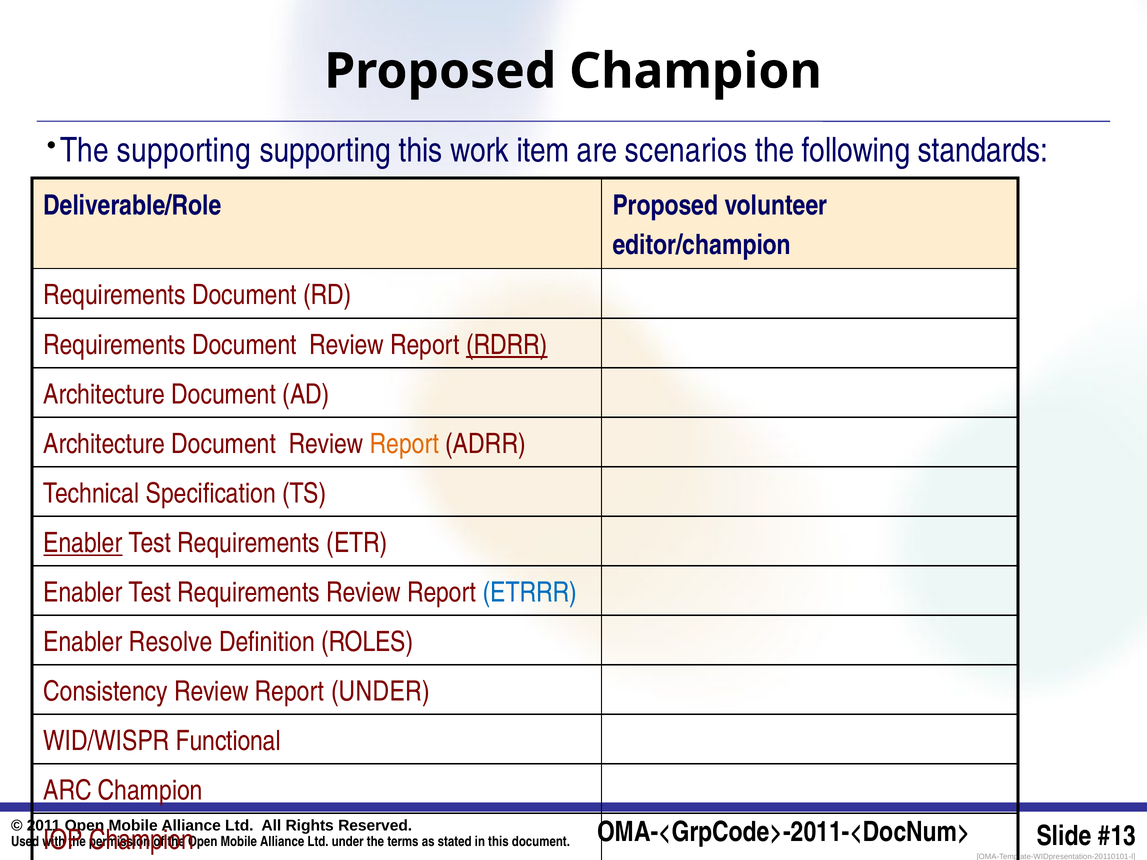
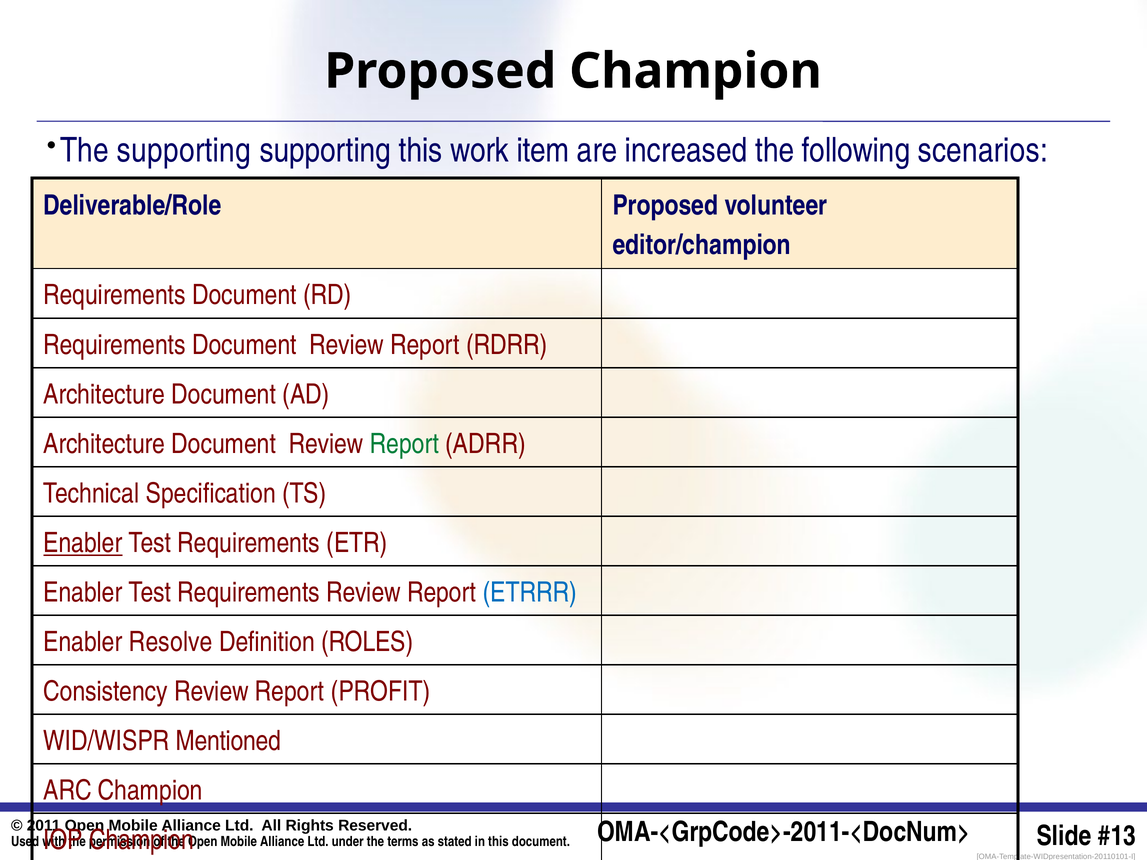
scenarios: scenarios -> increased
standards: standards -> scenarios
RDRR underline: present -> none
Report at (404, 444) colour: orange -> green
Report UNDER: UNDER -> PROFIT
Functional: Functional -> Mentioned
